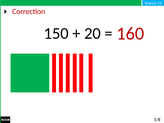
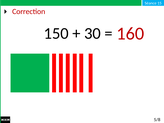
20: 20 -> 30
